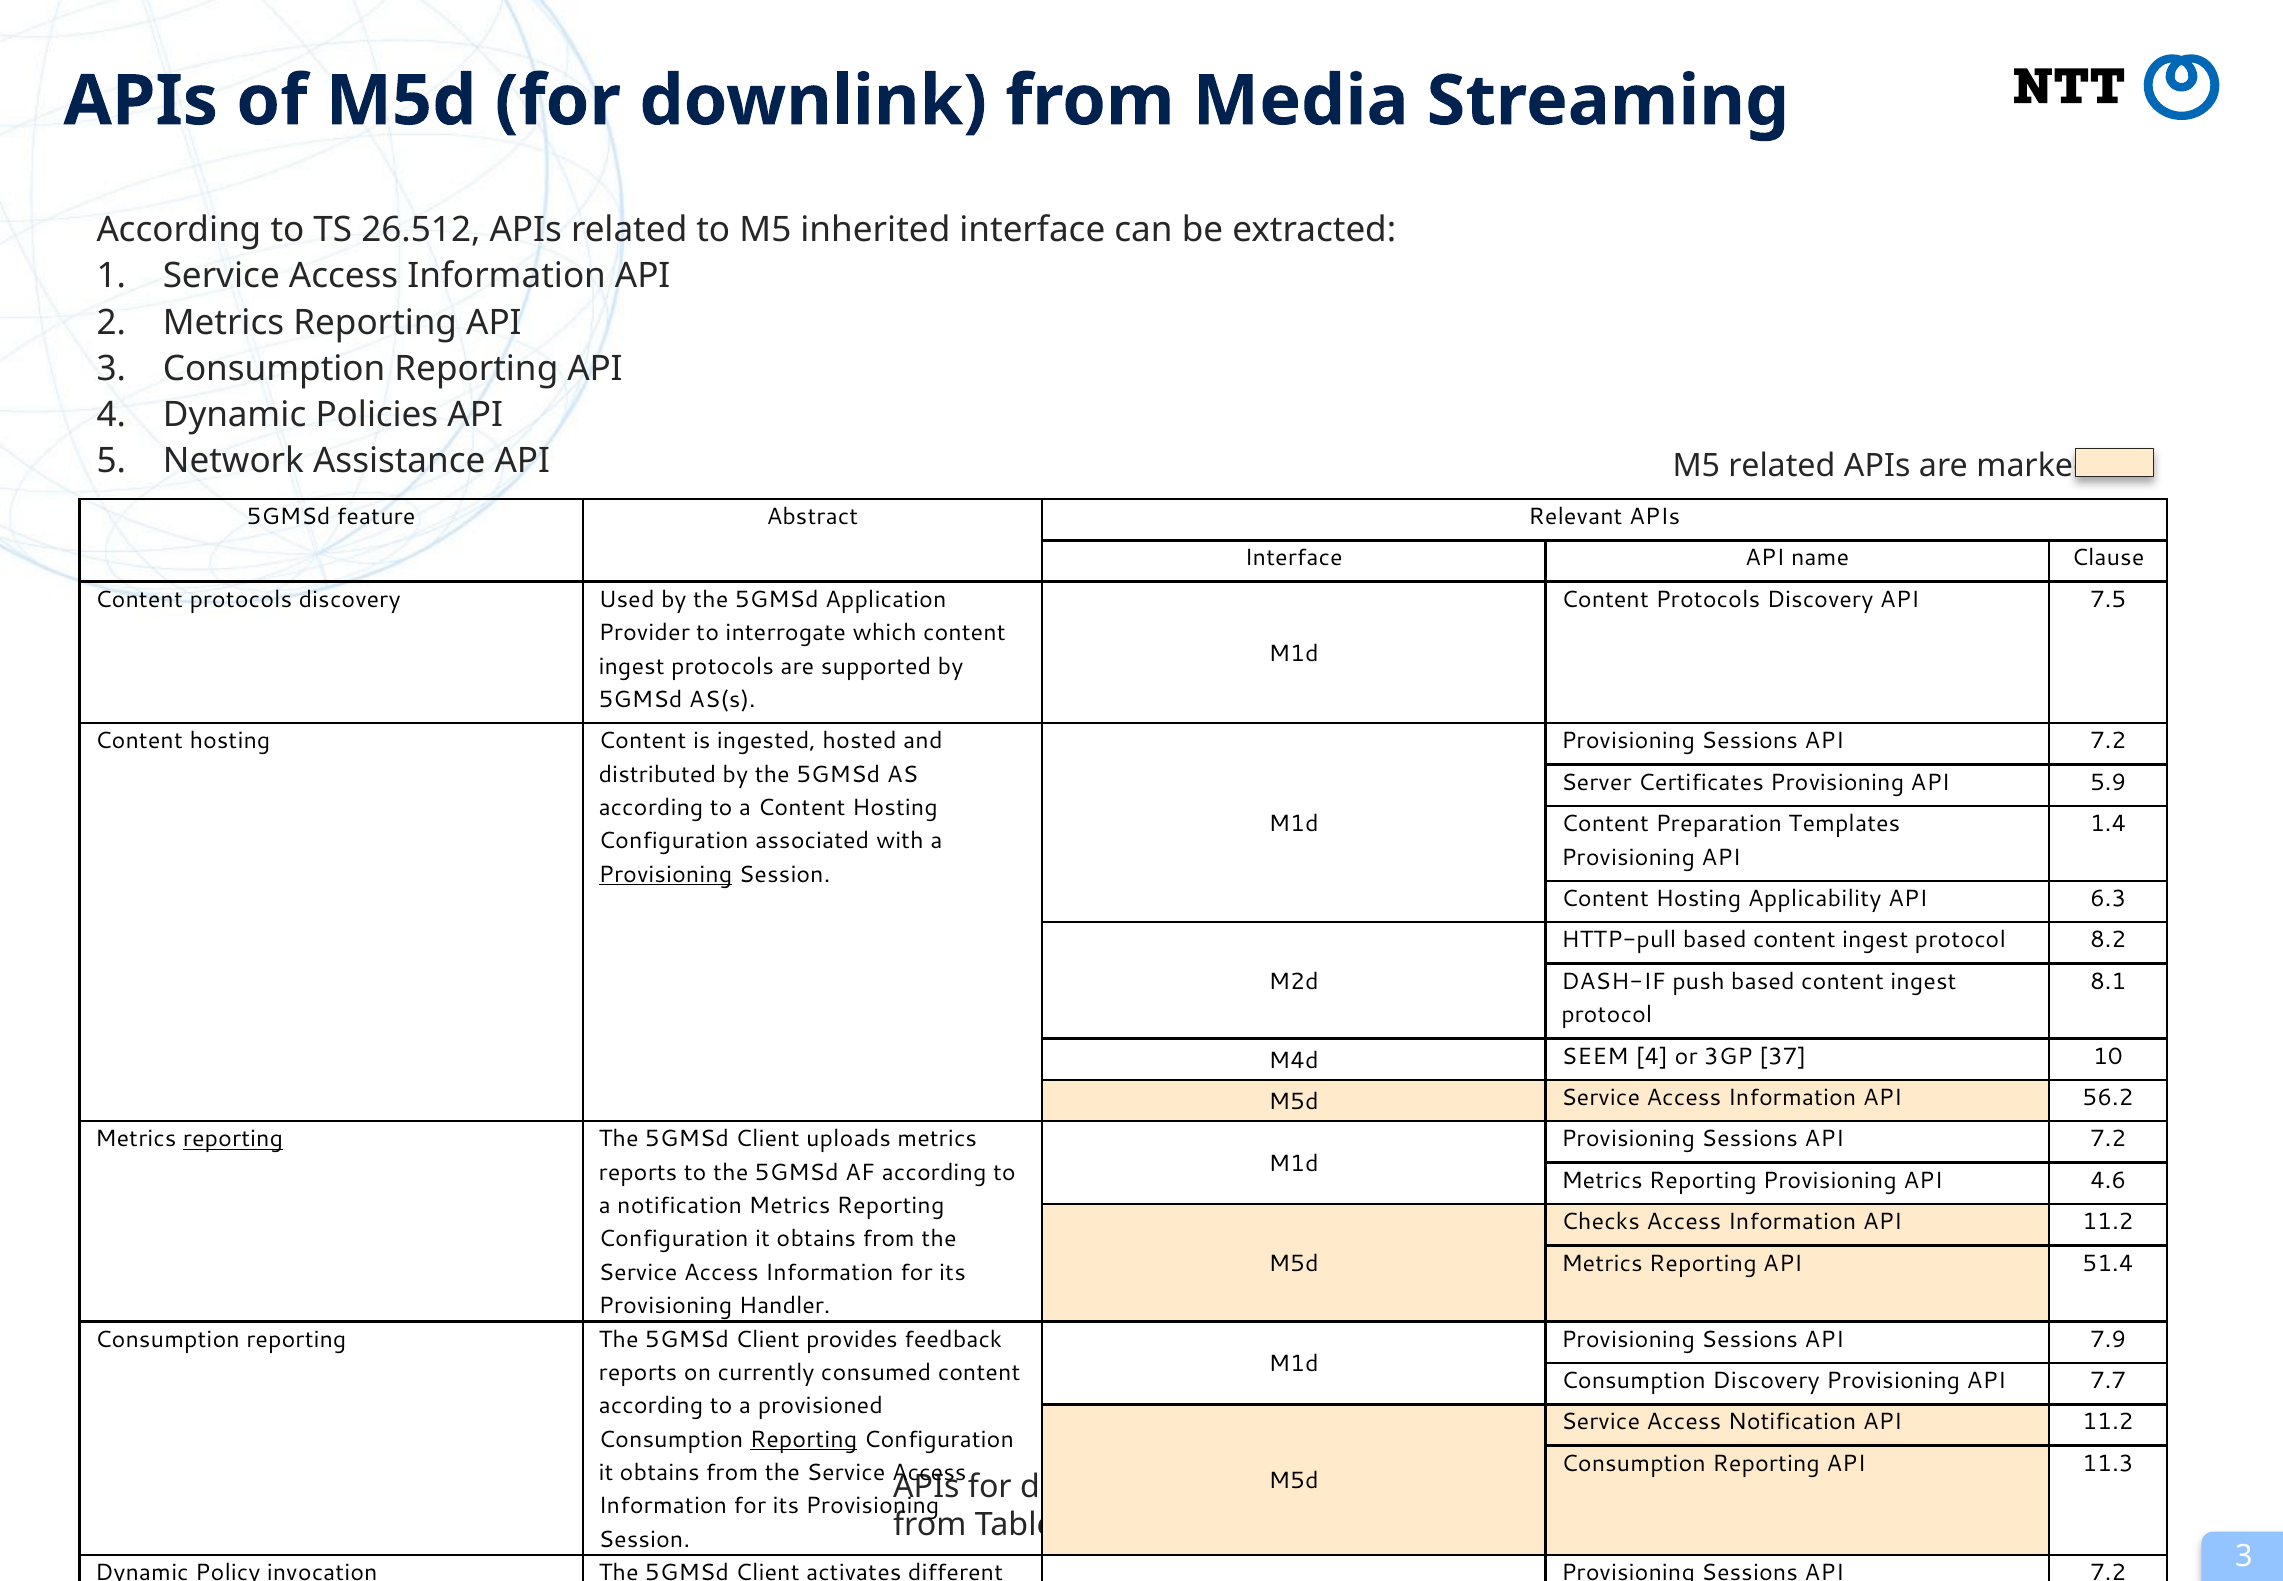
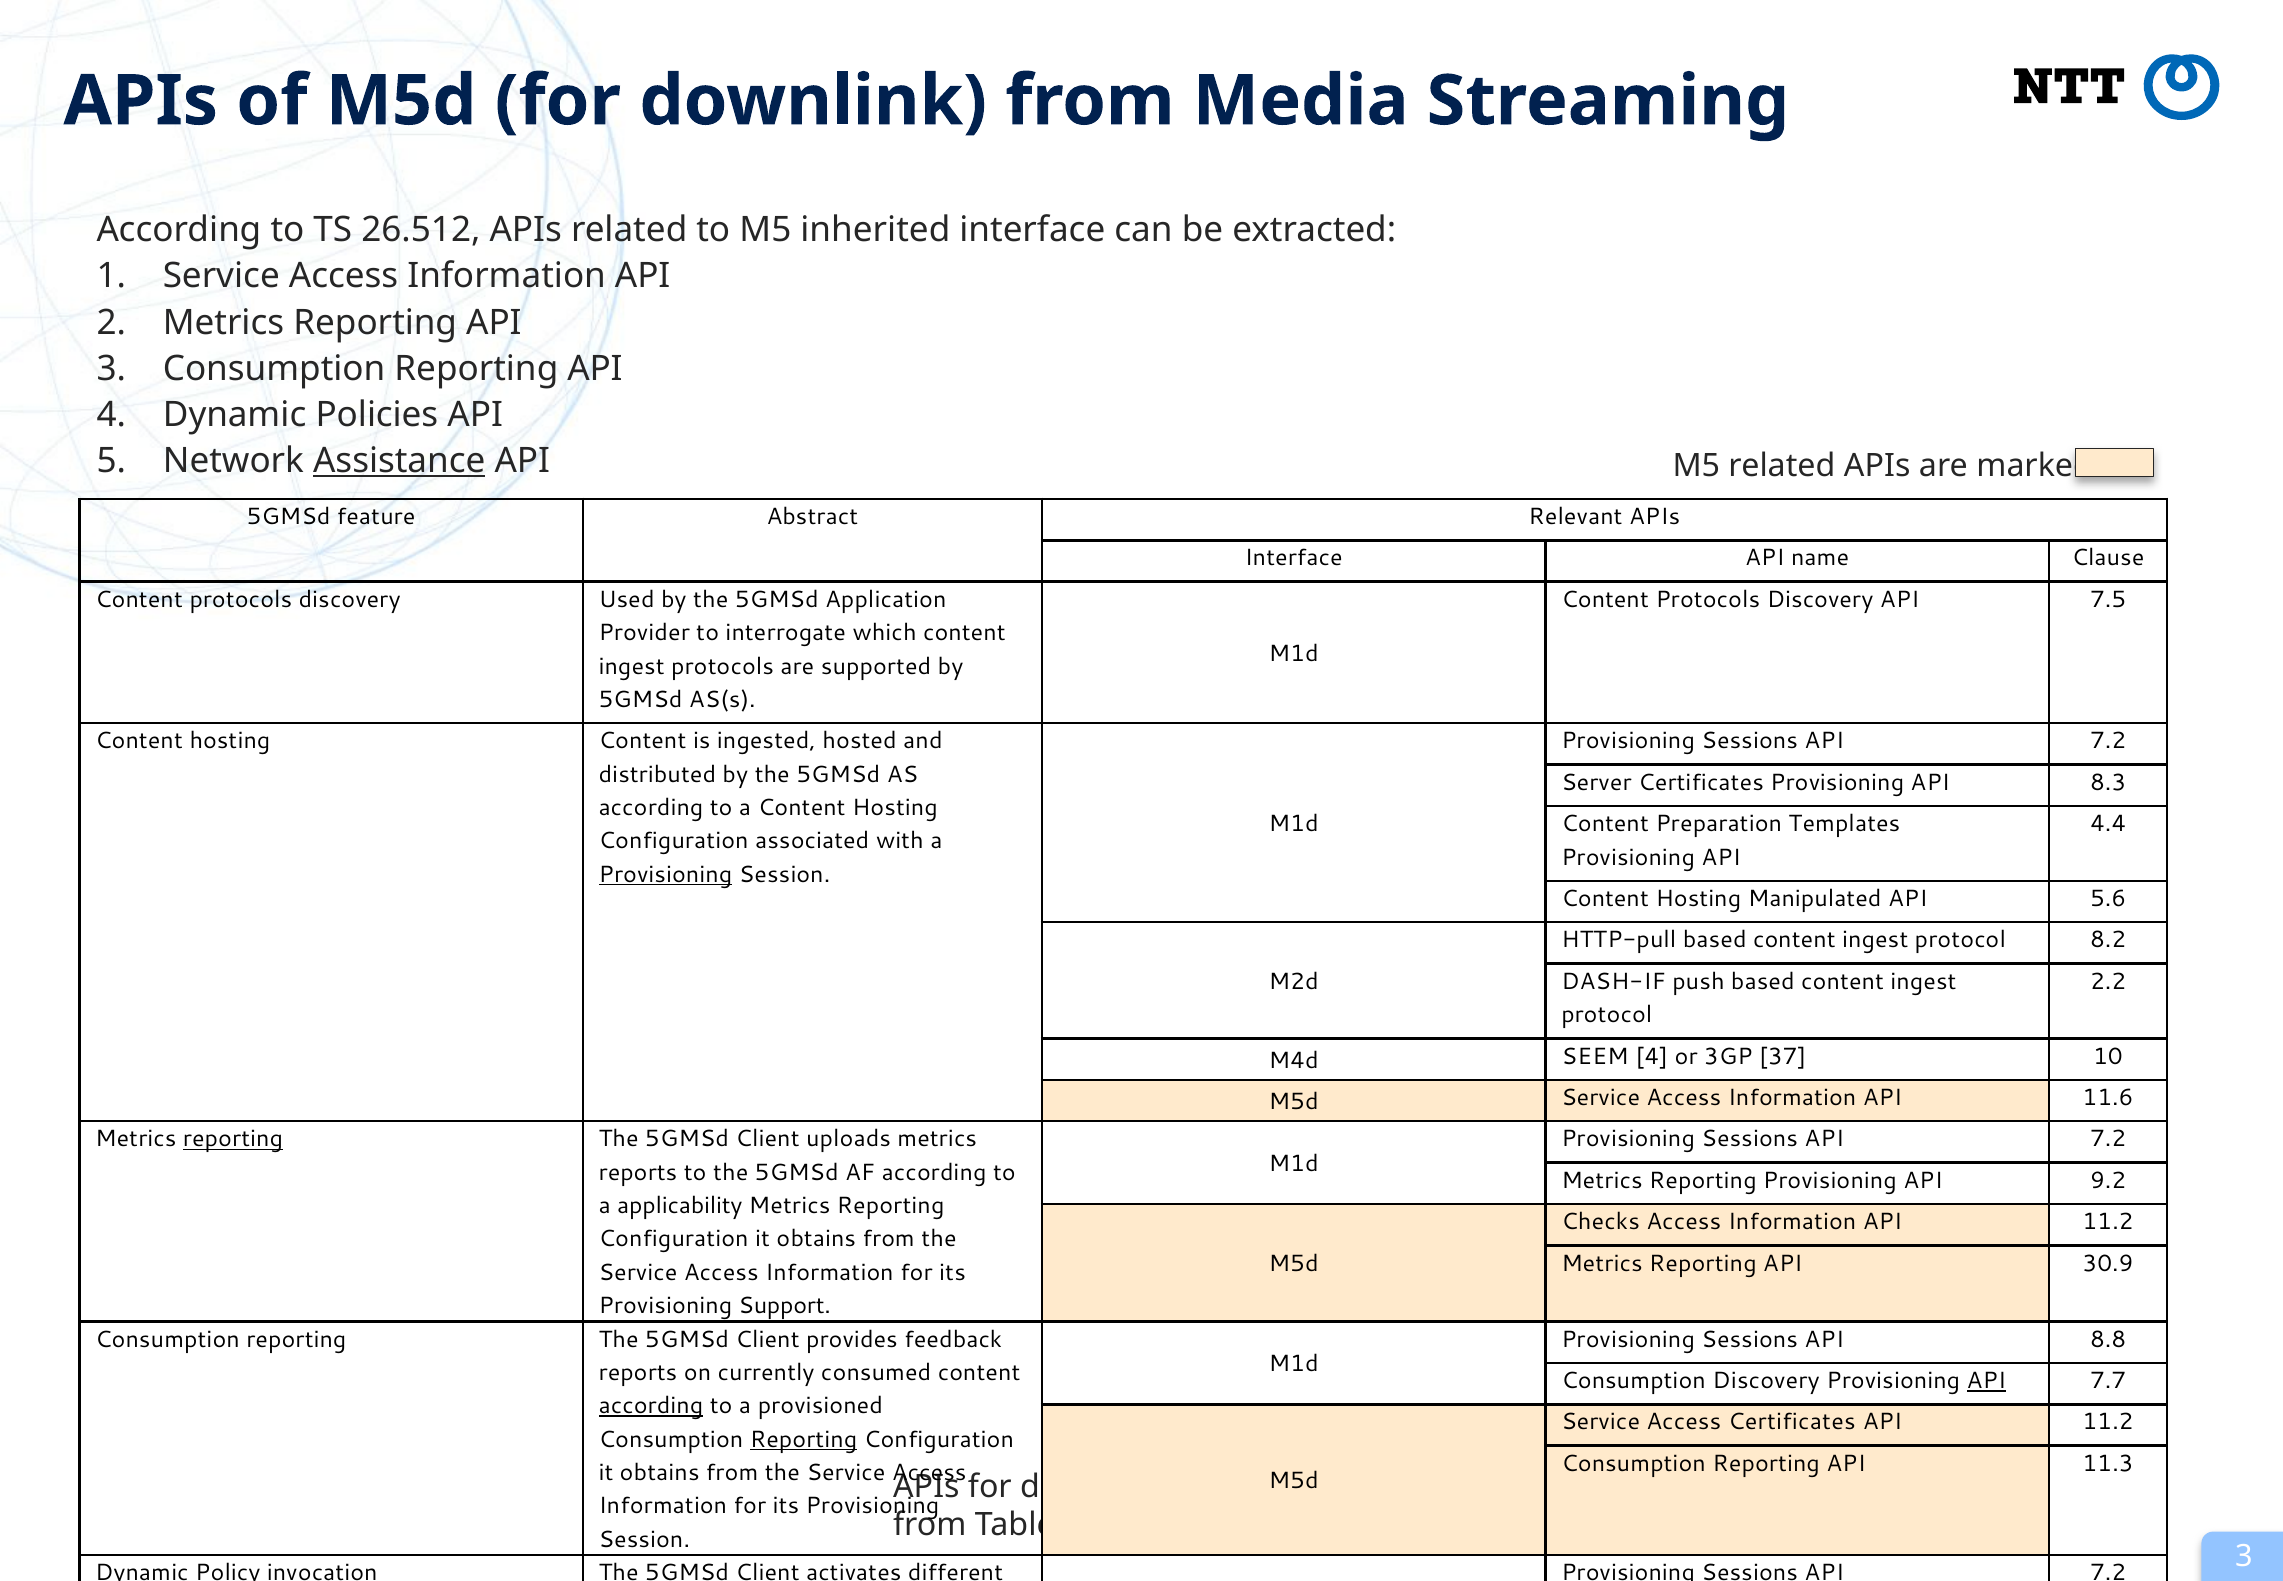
Assistance at (399, 461) underline: none -> present
5.9: 5.9 -> 8.3
1.4: 1.4 -> 4.4
Applicability: Applicability -> Manipulated
6.3: 6.3 -> 5.6
8.1: 8.1 -> 2.2
Information API 56.2: 56.2 -> 11.6
4.6: 4.6 -> 9.2
a notification: notification -> applicability
51.4: 51.4 -> 30.9
Handler: Handler -> Support
Sessions API 7.9: 7.9 -> 8.8
API at (1986, 1380) underline: none -> present
according at (651, 1406) underline: none -> present
Access Notification: Notification -> Certificates
